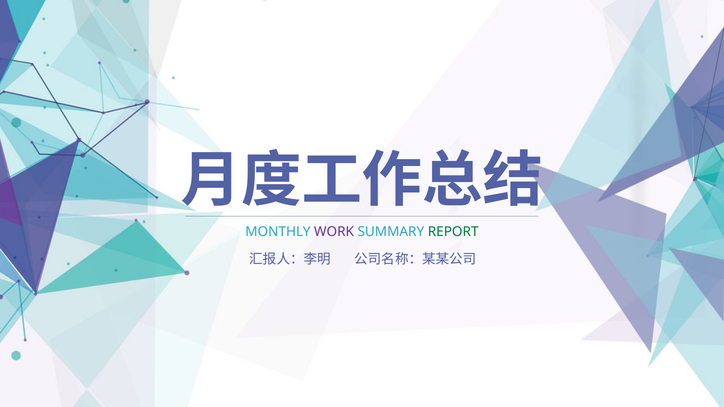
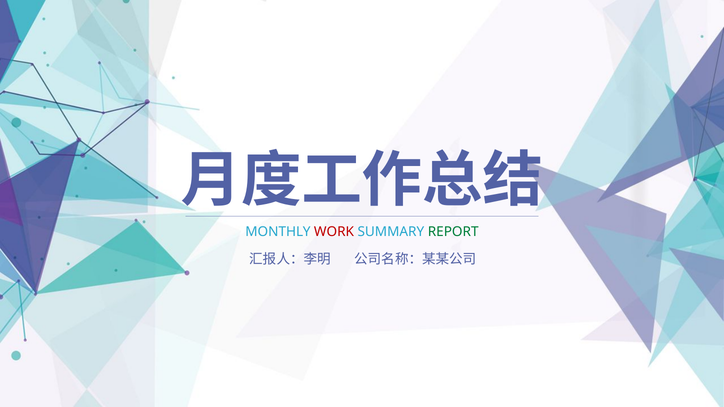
WORK colour: purple -> red
